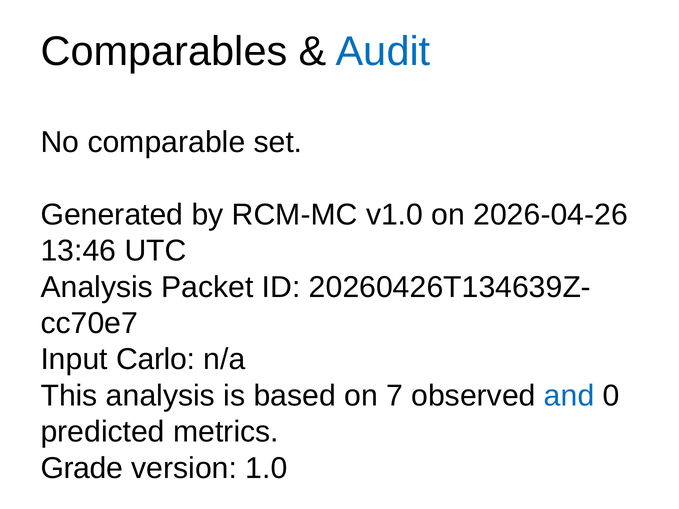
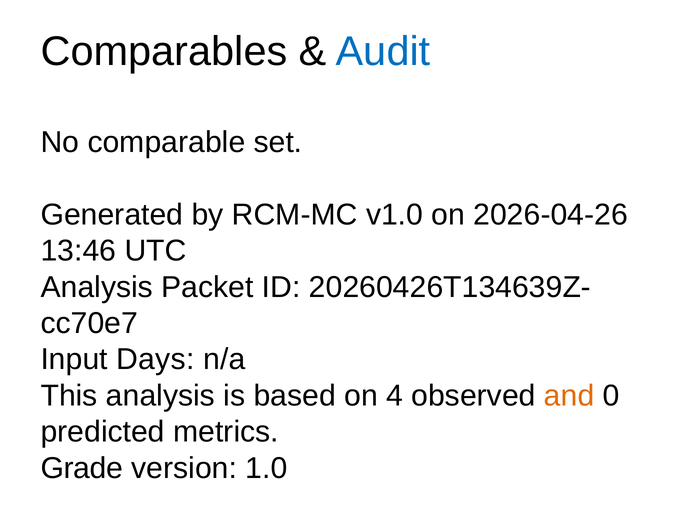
Carlo: Carlo -> Days
7: 7 -> 4
and colour: blue -> orange
